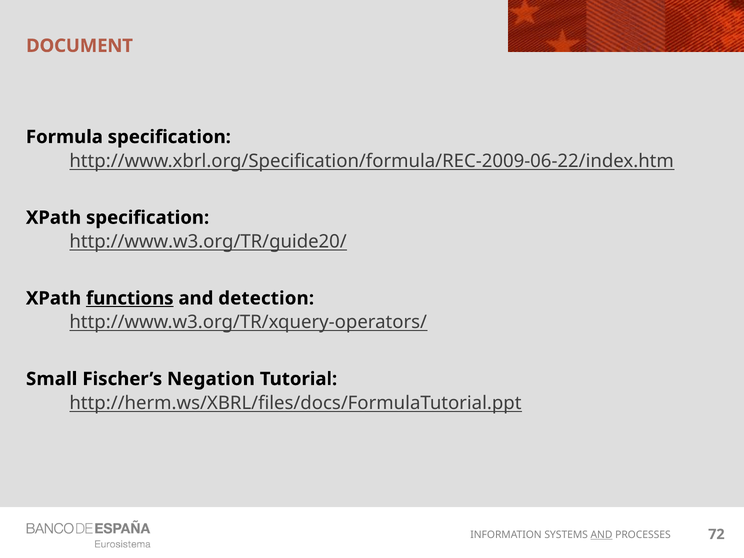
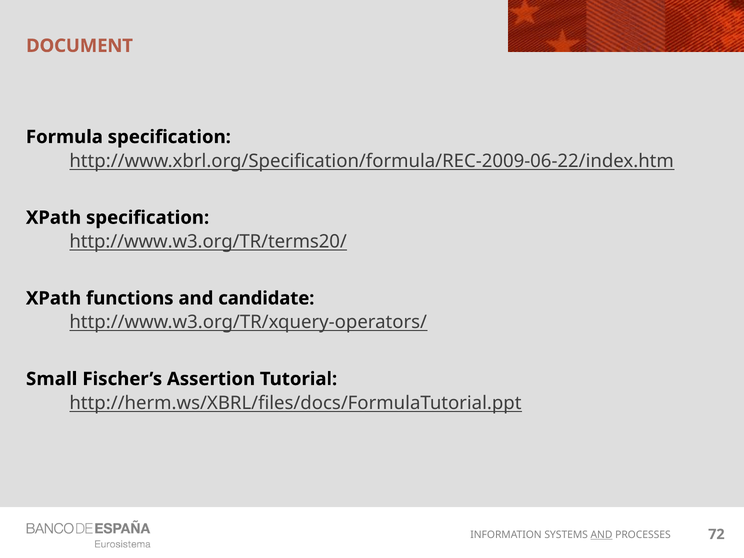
http://www.w3.org/TR/guide20/: http://www.w3.org/TR/guide20/ -> http://www.w3.org/TR/terms20/
functions underline: present -> none
detection: detection -> candidate
Negation: Negation -> Assertion
